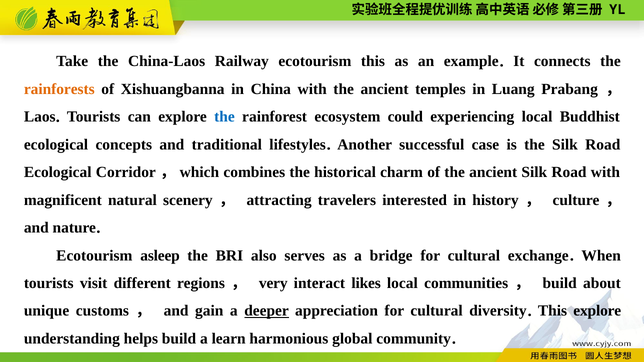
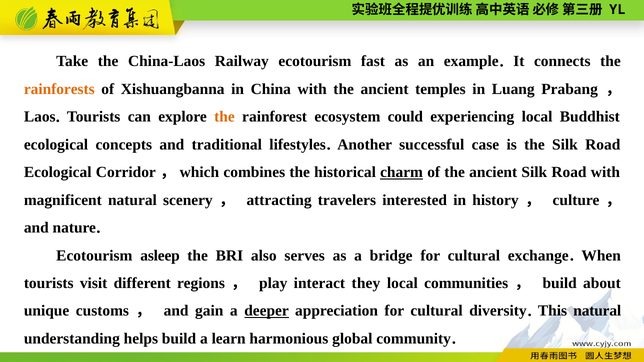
ecotourism this: this -> fast
the at (225, 117) colour: blue -> orange
charm underline: none -> present
very: very -> play
likes: likes -> they
This explore: explore -> natural
